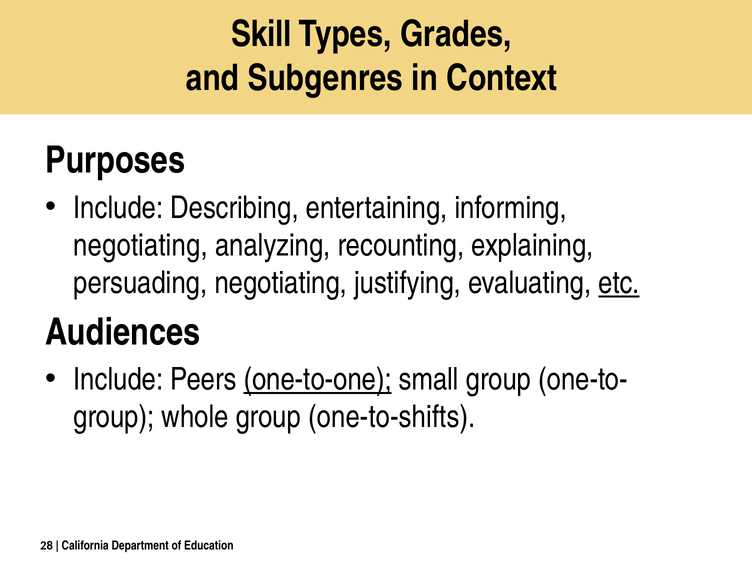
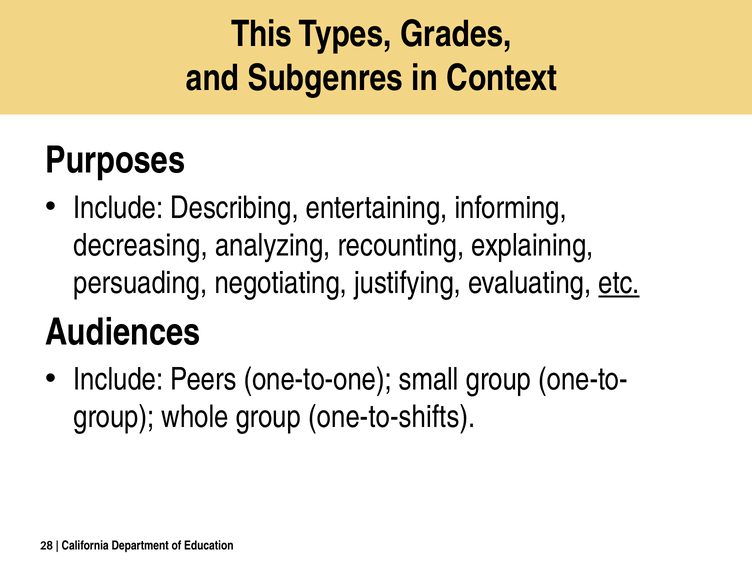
Skill: Skill -> This
negotiating at (141, 245): negotiating -> decreasing
one-to-one underline: present -> none
